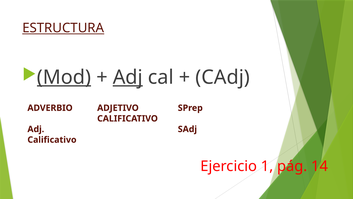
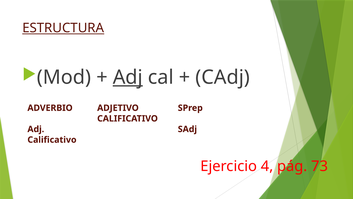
Mod underline: present -> none
1: 1 -> 4
14: 14 -> 73
